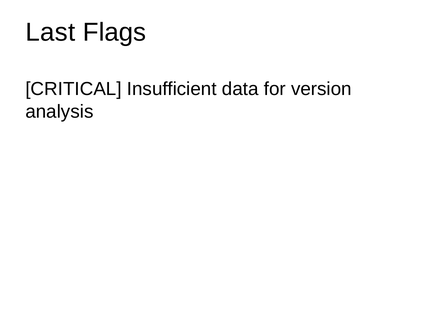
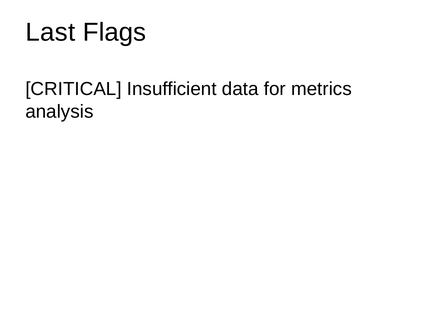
version: version -> metrics
